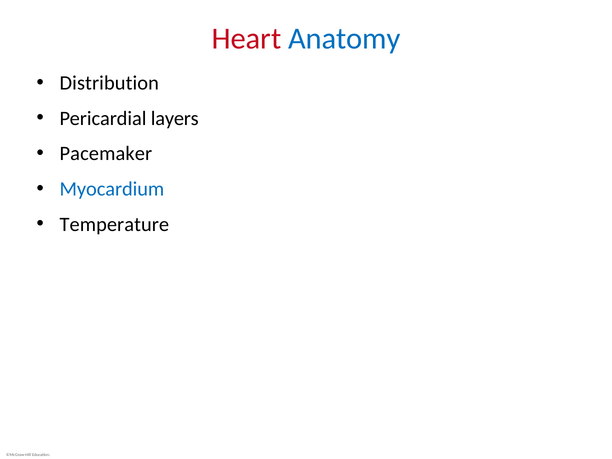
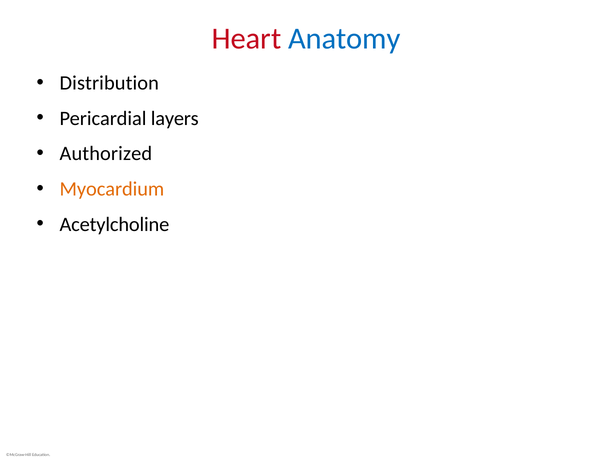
Pacemaker: Pacemaker -> Authorized
Myocardium colour: blue -> orange
Temperature: Temperature -> Acetylcholine
